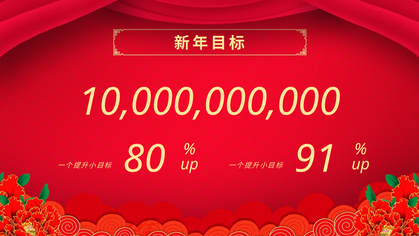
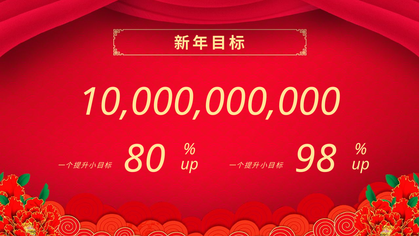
91: 91 -> 98
